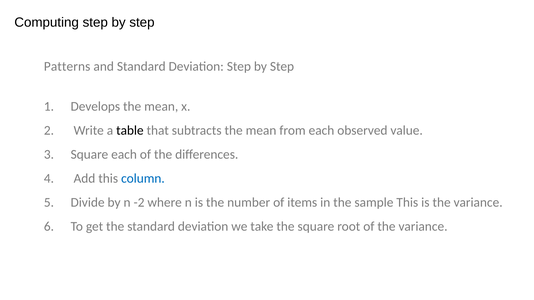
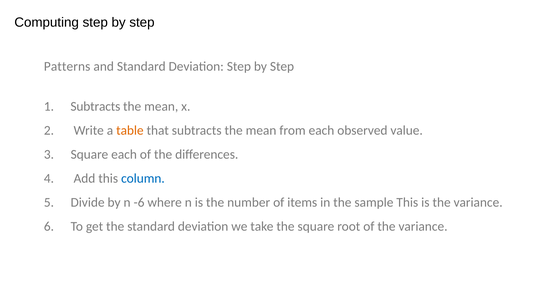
Develops at (95, 106): Develops -> Subtracts
table colour: black -> orange
-2: -2 -> -6
